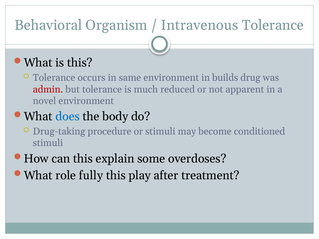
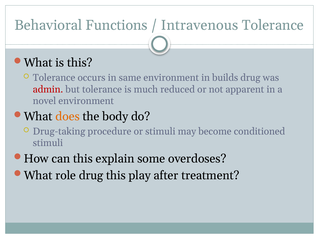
Organism: Organism -> Functions
does colour: blue -> orange
role fully: fully -> drug
